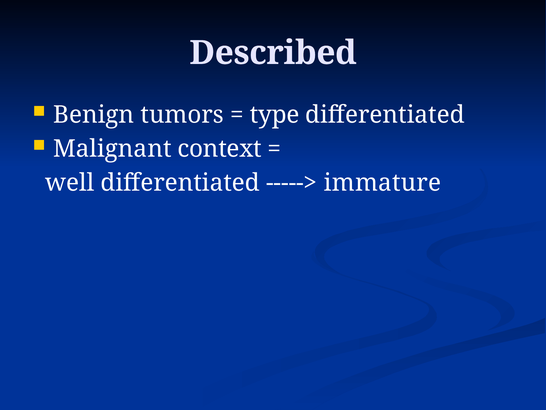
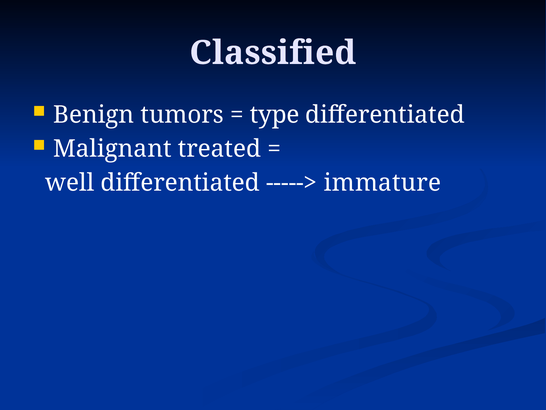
Described: Described -> Classified
context: context -> treated
